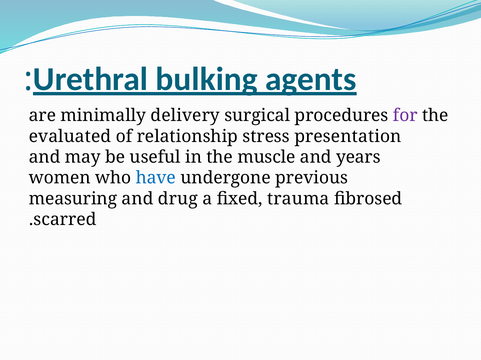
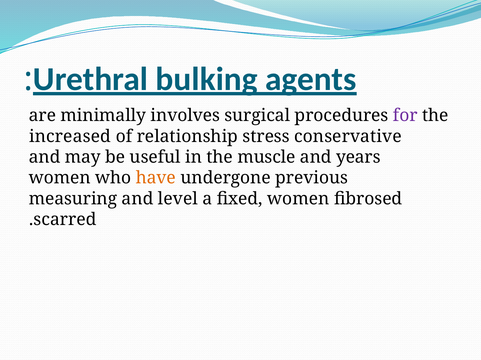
delivery: delivery -> involves
evaluated: evaluated -> increased
presentation: presentation -> conservative
have colour: blue -> orange
drug: drug -> level
fixed trauma: trauma -> women
